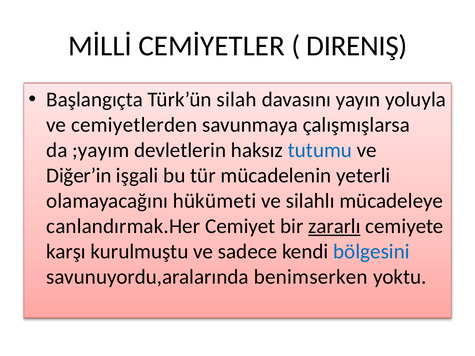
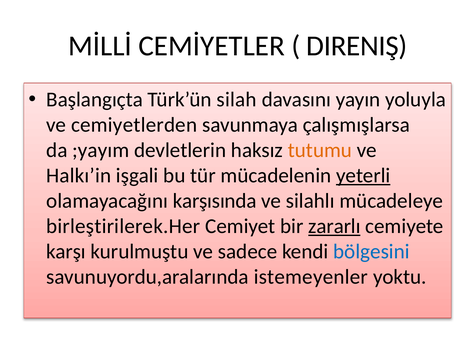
tutumu colour: blue -> orange
Diğer’in: Diğer’in -> Halkı’in
yeterli underline: none -> present
hükümeti: hükümeti -> karşısında
canlandırmak.Her: canlandırmak.Her -> birleştirilerek.Her
benimserken: benimserken -> istemeyenler
